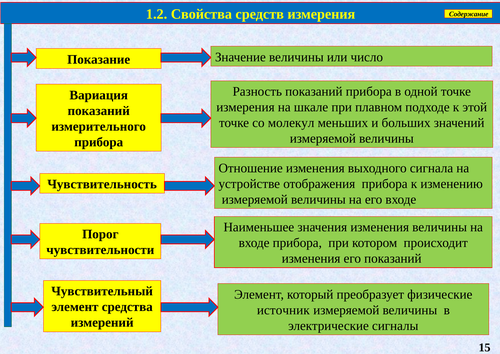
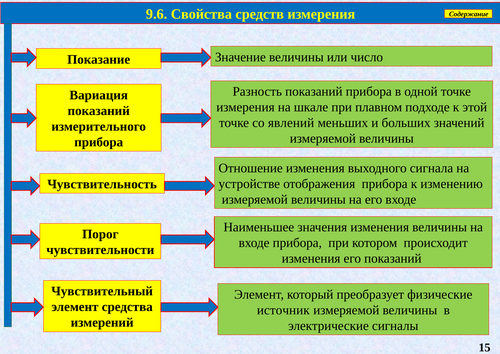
1.2: 1.2 -> 9.6
молекул: молекул -> явлений
